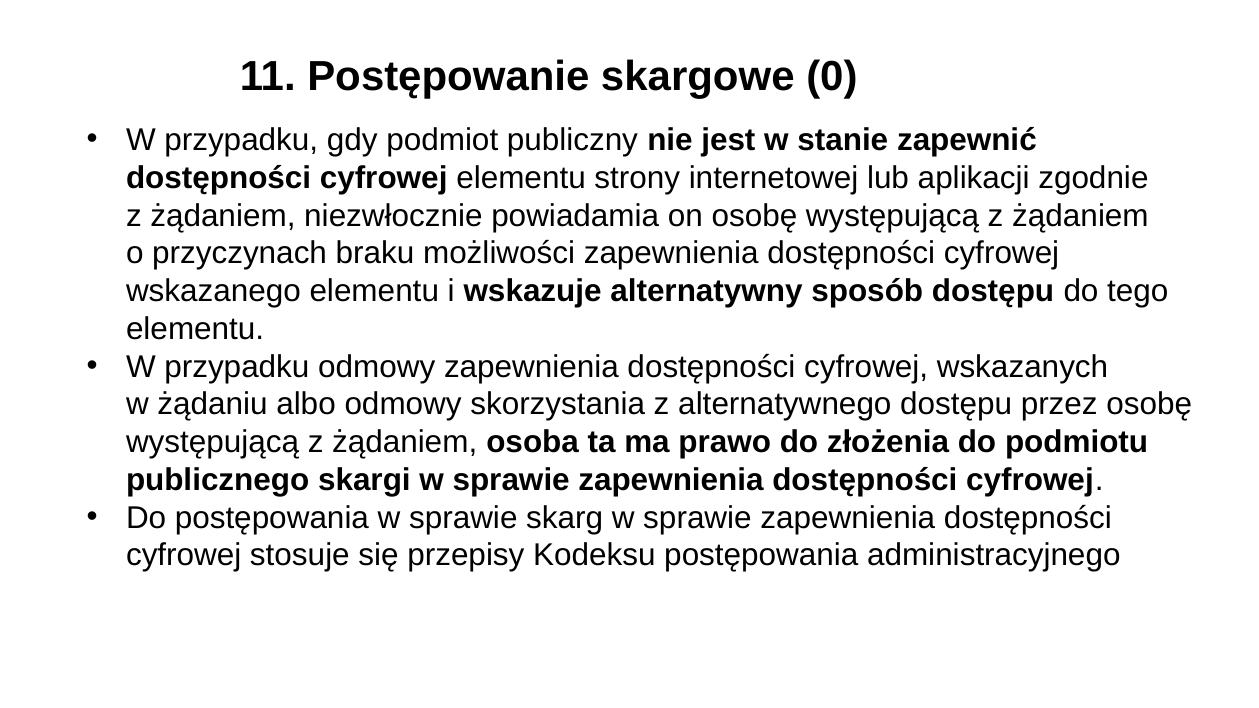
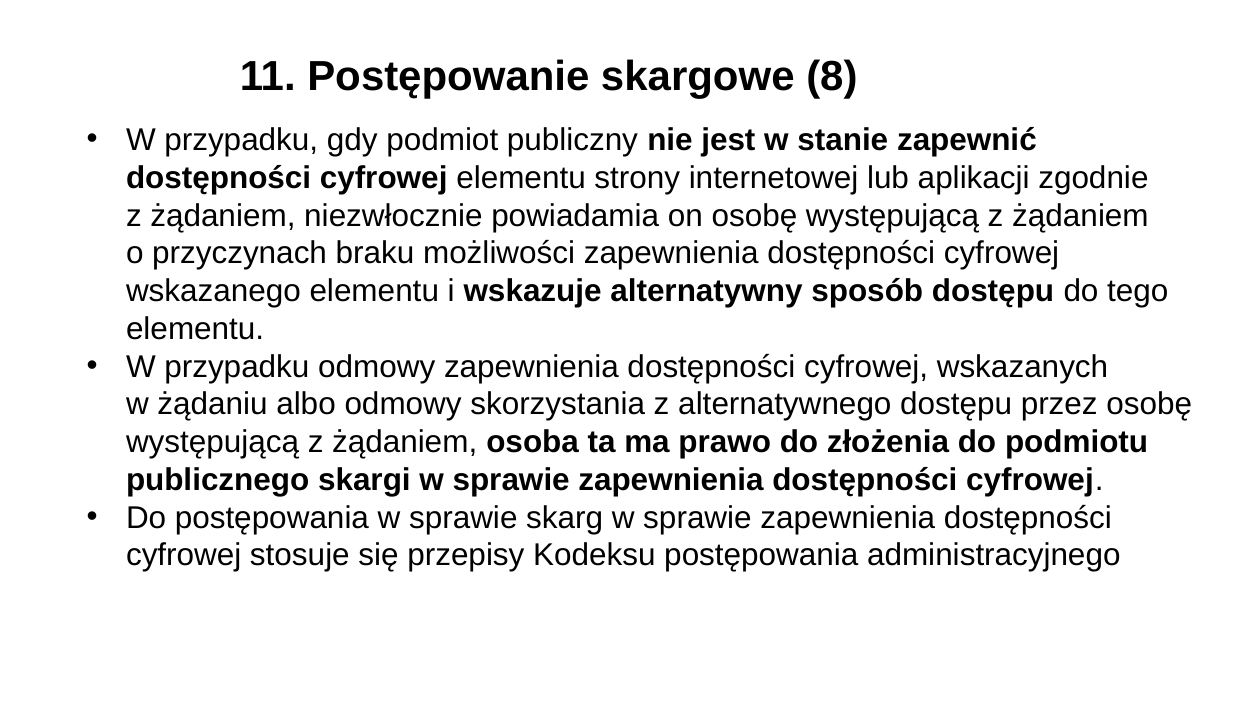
0: 0 -> 8
